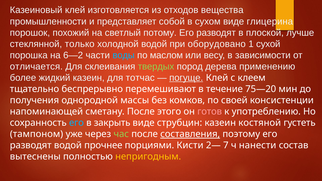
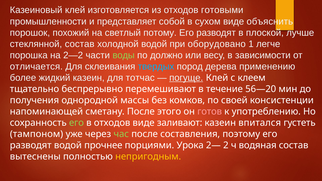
вещества: вещества -> готовыми
глицерина: глицерина -> объяснить
стеклянной только: только -> состав
сухой: сухой -> легче
6—2: 6—2 -> 2—2
воды colour: light blue -> light green
маслом: маслом -> должно
твердых colour: light green -> light blue
75—20: 75—20 -> 56—20
его at (76, 123) colour: light blue -> light green
в закрыть: закрыть -> отходов
струбцин: струбцин -> заливают
костяной: костяной -> впитался
составления underline: present -> none
Кисти: Кисти -> Урока
7: 7 -> 2
нанести: нанести -> водяная
